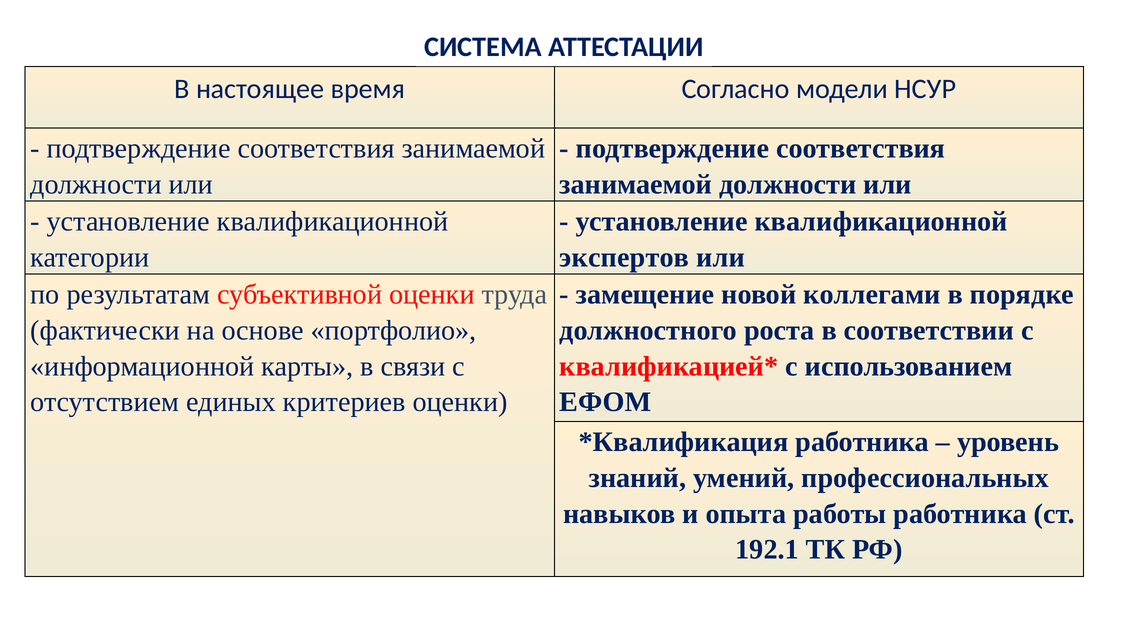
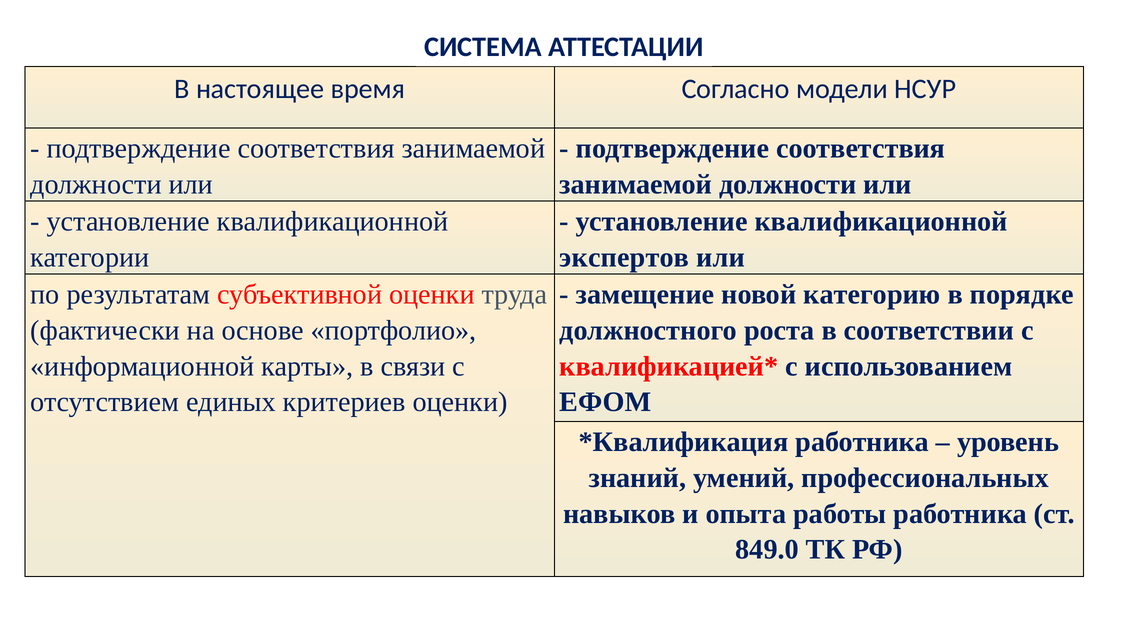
коллегами: коллегами -> категорию
192.1: 192.1 -> 849.0
